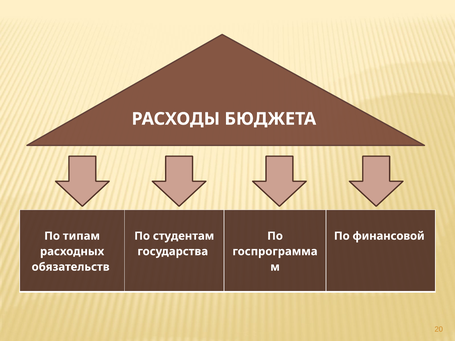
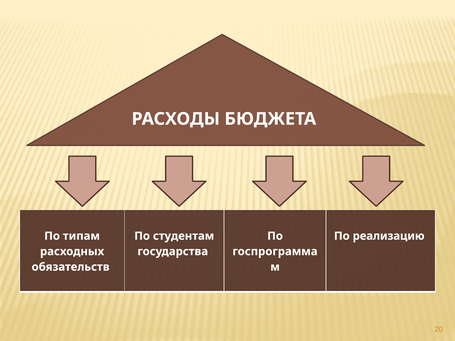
финансовой: финансовой -> реализацию
